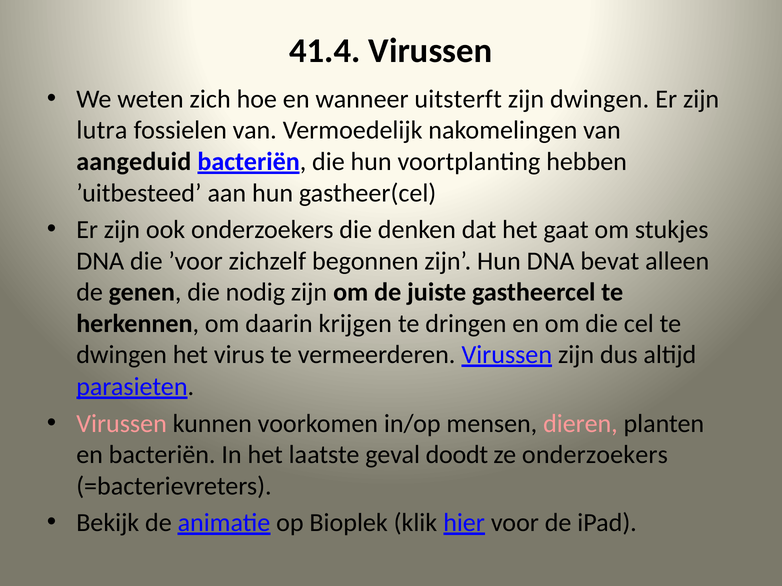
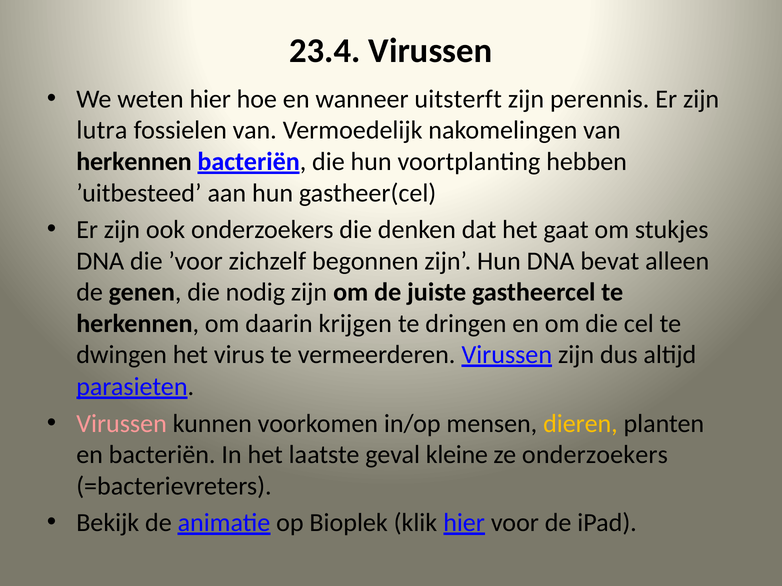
41.4: 41.4 -> 23.4
weten zich: zich -> hier
zijn dwingen: dwingen -> perennis
aangeduid at (134, 162): aangeduid -> herkennen
dieren colour: pink -> yellow
doodt: doodt -> kleine
